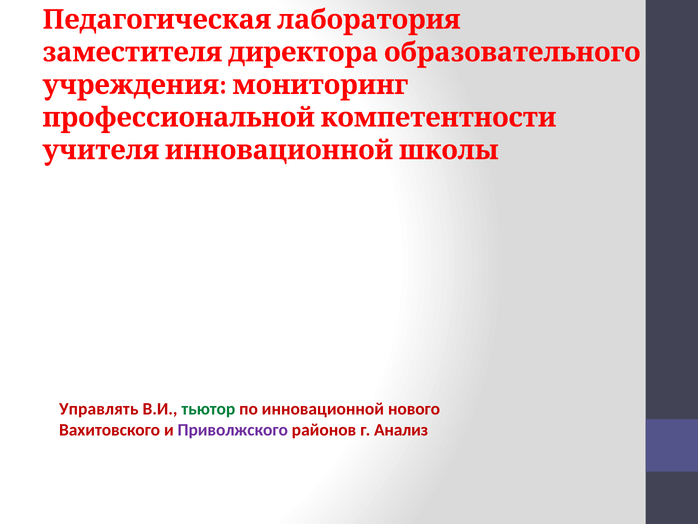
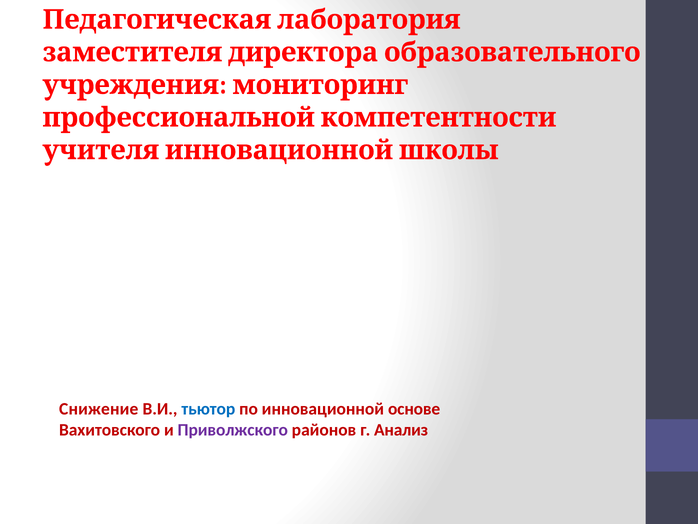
Управлять: Управлять -> Снижение
тьютор colour: green -> blue
нового: нового -> основе
